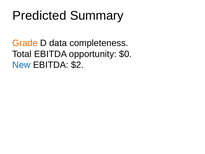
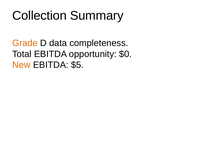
Predicted: Predicted -> Collection
New colour: blue -> orange
$2: $2 -> $5
